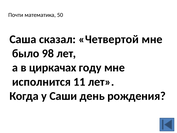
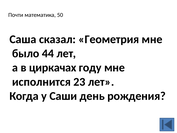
Четвертой: Четвертой -> Геометрия
98: 98 -> 44
11: 11 -> 23
